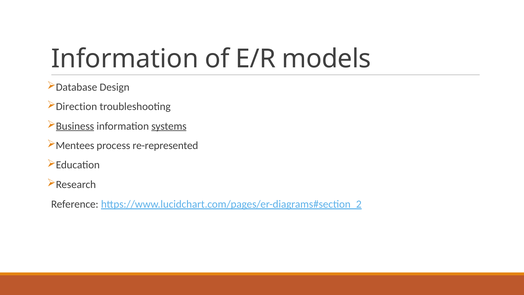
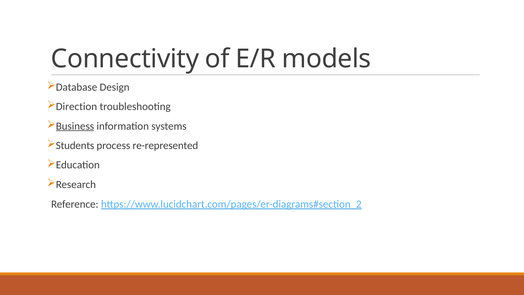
Information at (125, 59): Information -> Connectivity
systems underline: present -> none
Mentees: Mentees -> Students
